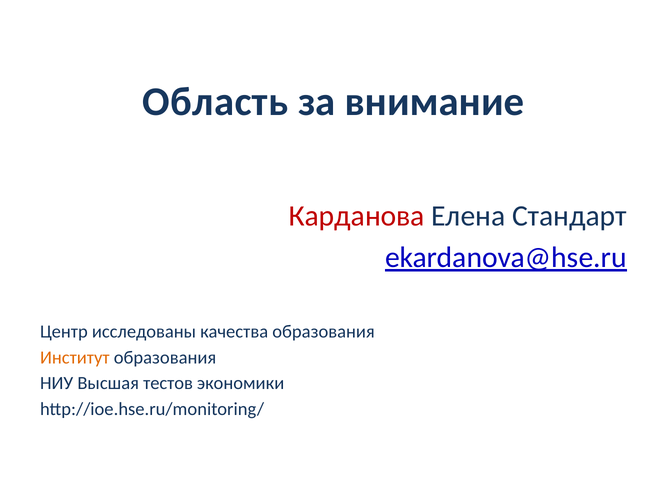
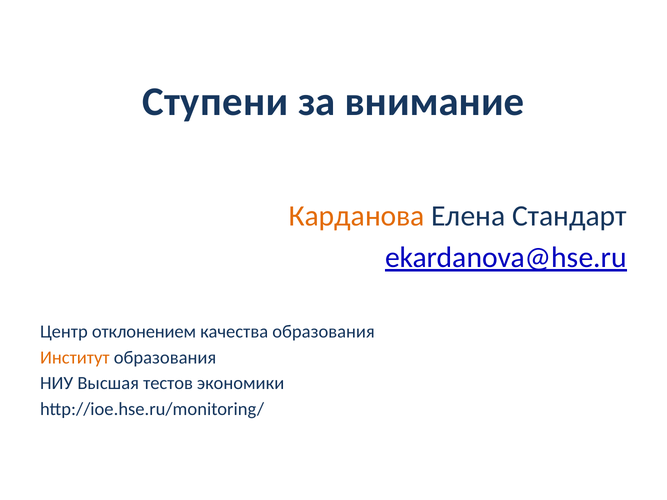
Область: Область -> Ступени
Карданова colour: red -> orange
исследованы: исследованы -> отклонением
